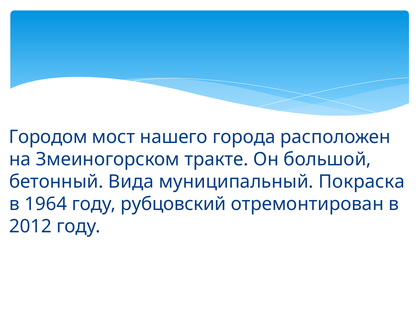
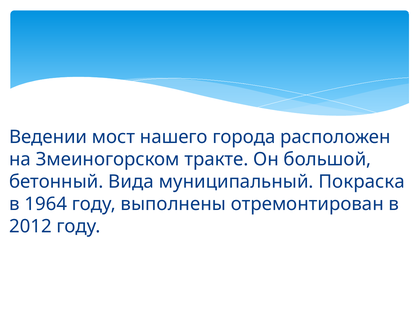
Городом: Городом -> Ведении
рубцовский: рубцовский -> выполнены
